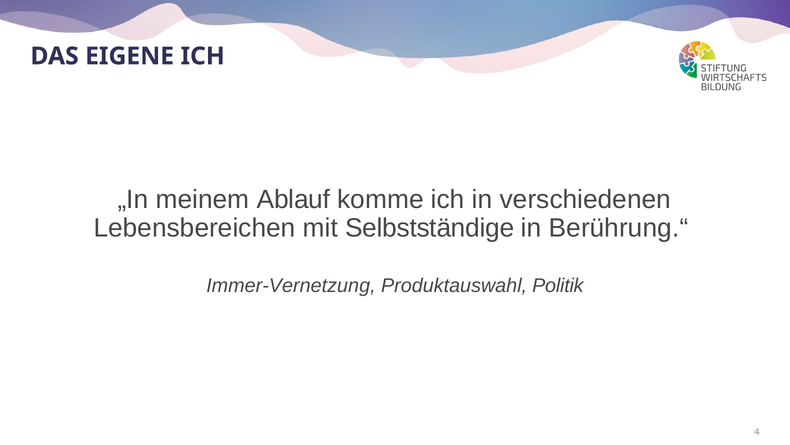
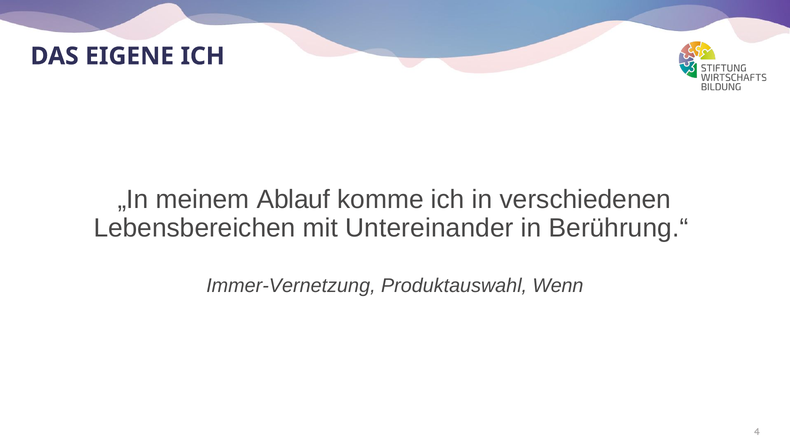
Selbstständige: Selbstständige -> Untereinander
Politik: Politik -> Wenn
